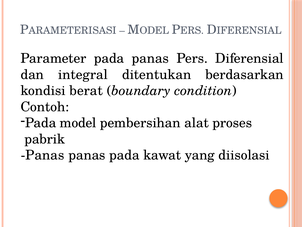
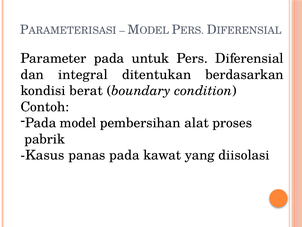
pada panas: panas -> untuk
Panas at (43, 155): Panas -> Kasus
